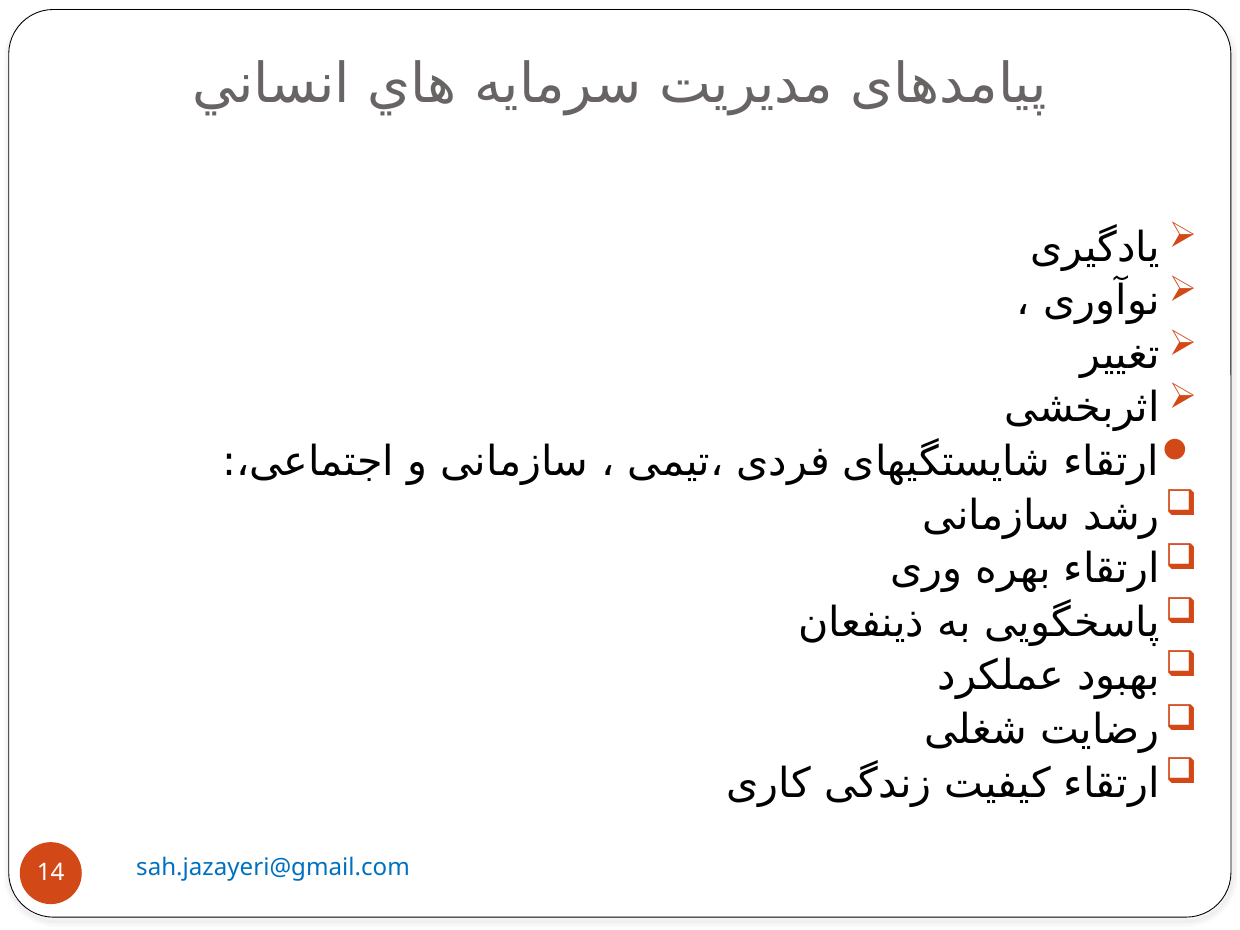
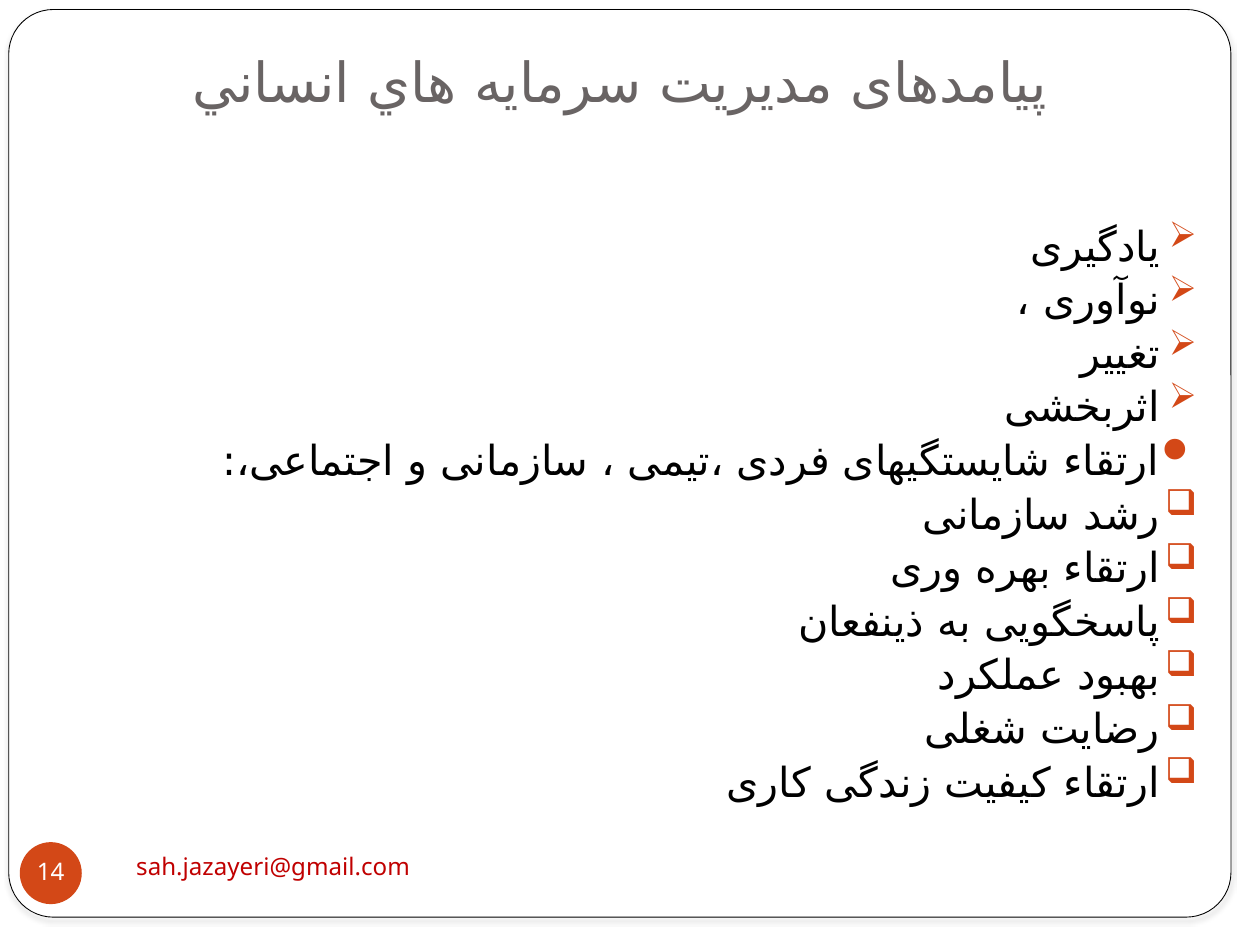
sah.jazayeri@gmail.com colour: blue -> red
